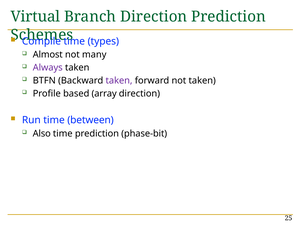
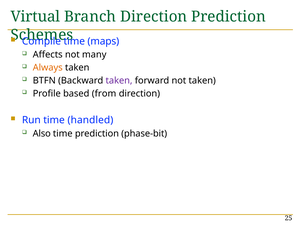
types: types -> maps
Almost: Almost -> Affects
Always colour: purple -> orange
array: array -> from
between: between -> handled
